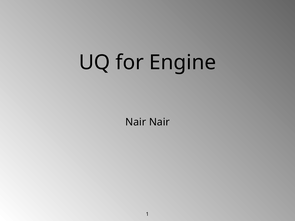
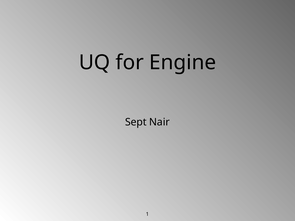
Nair at (136, 122): Nair -> Sept
